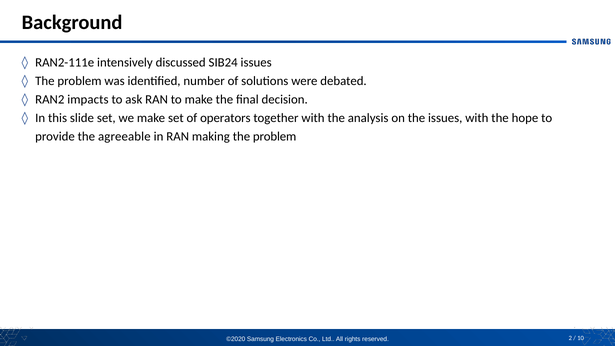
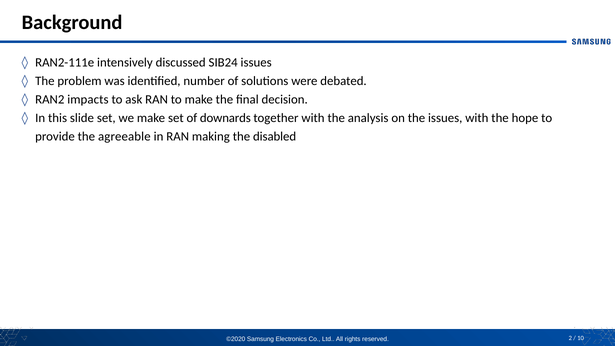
operators: operators -> downards
making the problem: problem -> disabled
